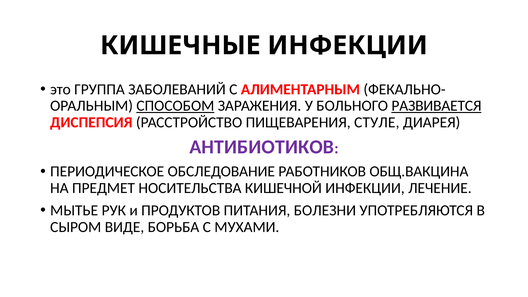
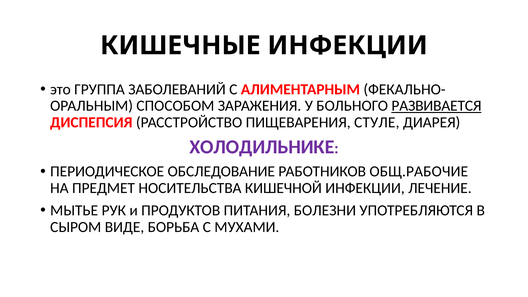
СПОСОБОМ underline: present -> none
АНТИБИОТИКОВ: АНТИБИОТИКОВ -> ХОЛОДИЛЬНИКЕ
ОБЩ.ВАКЦИНА: ОБЩ.ВАКЦИНА -> ОБЩ.РАБОЧИЕ
